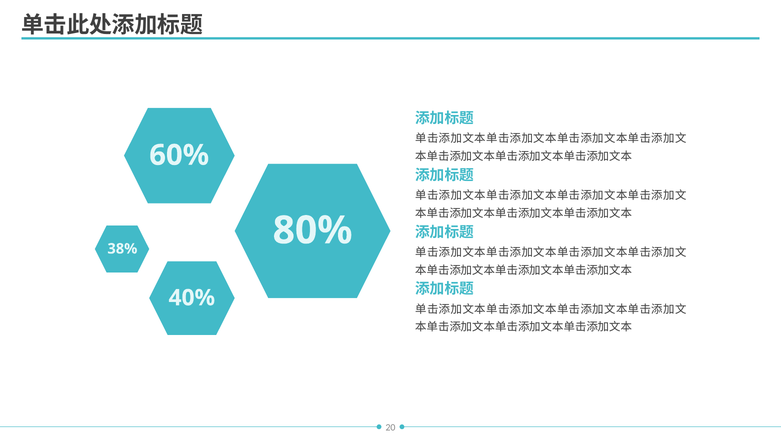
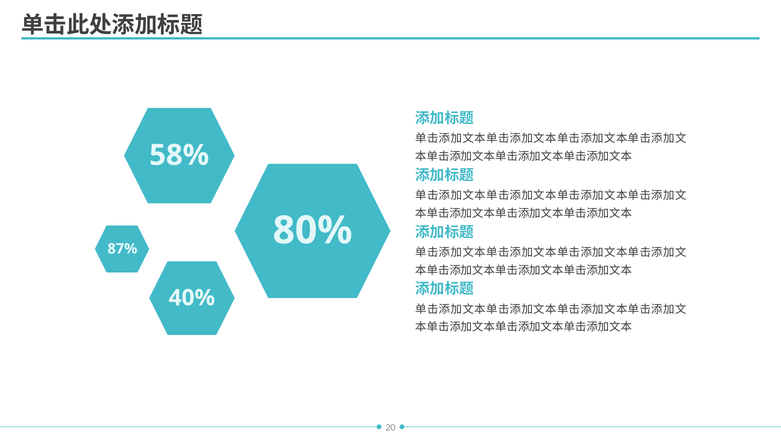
60%: 60% -> 58%
38%: 38% -> 87%
